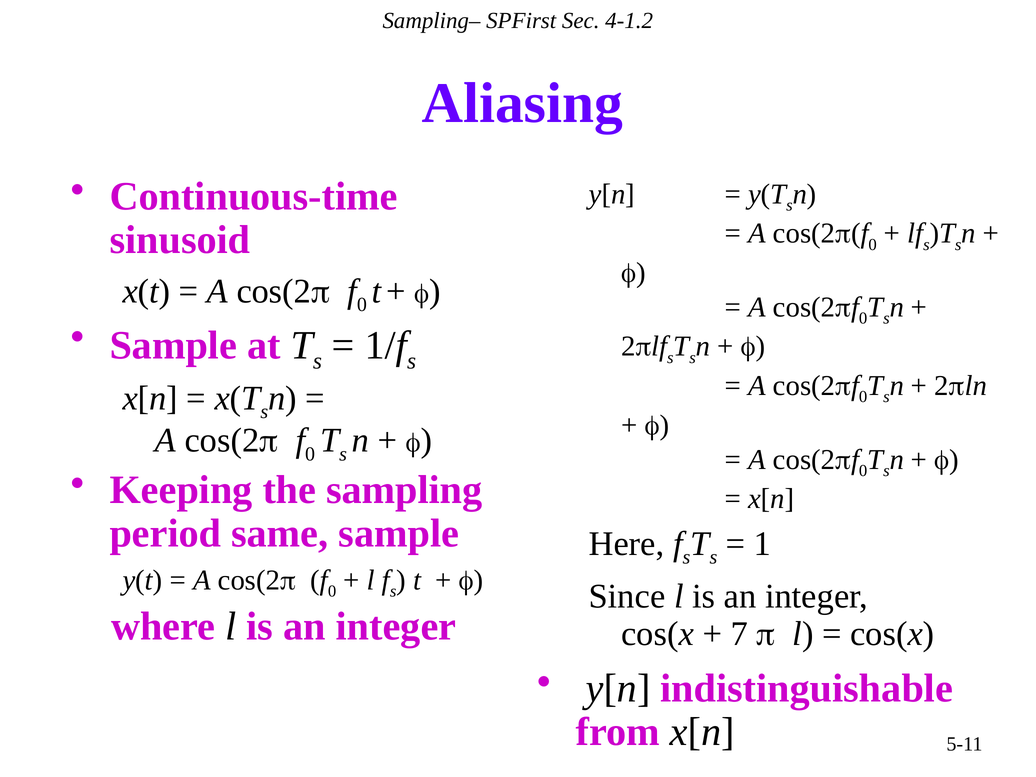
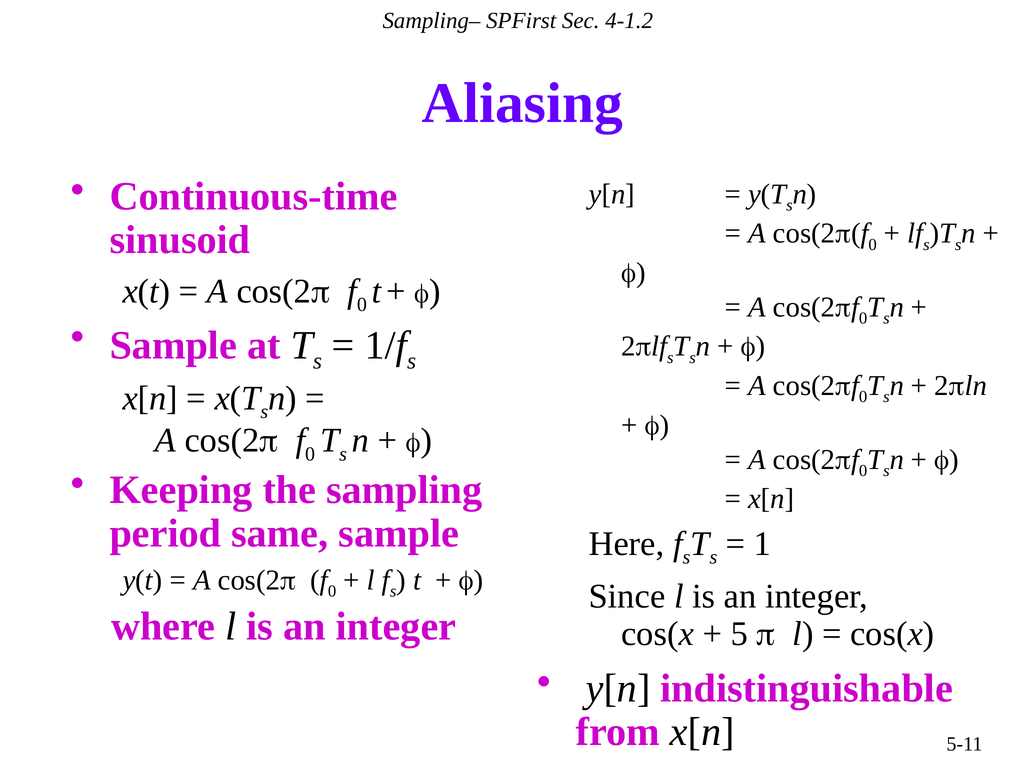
7: 7 -> 5
